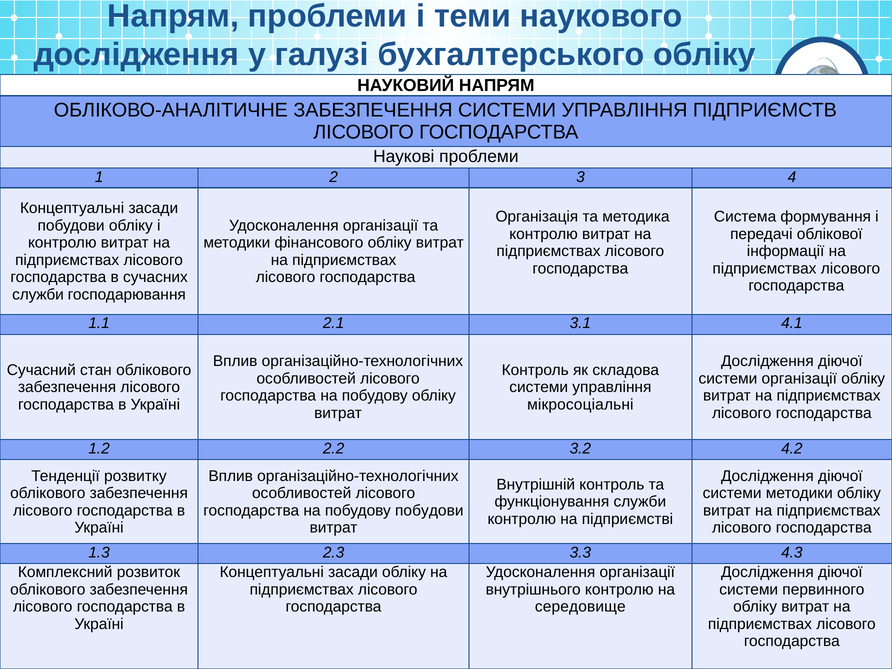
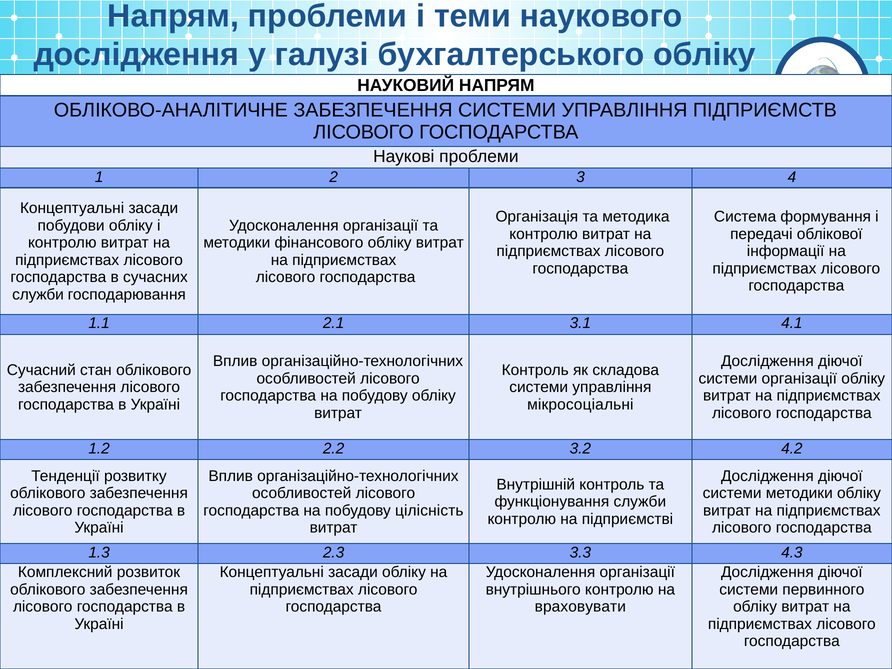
побудову побудови: побудови -> цілісність
середовище: середовище -> враховувати
